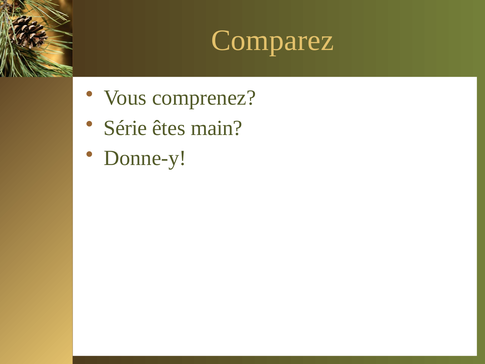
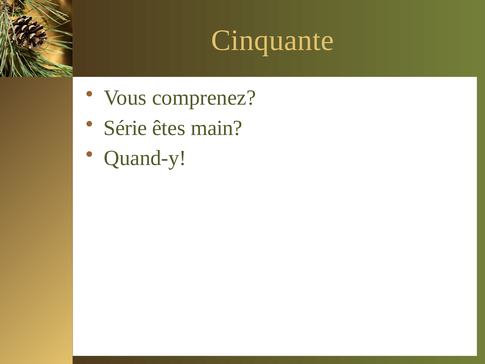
Comparez: Comparez -> Cinquante
Donne-y: Donne-y -> Quand-y
